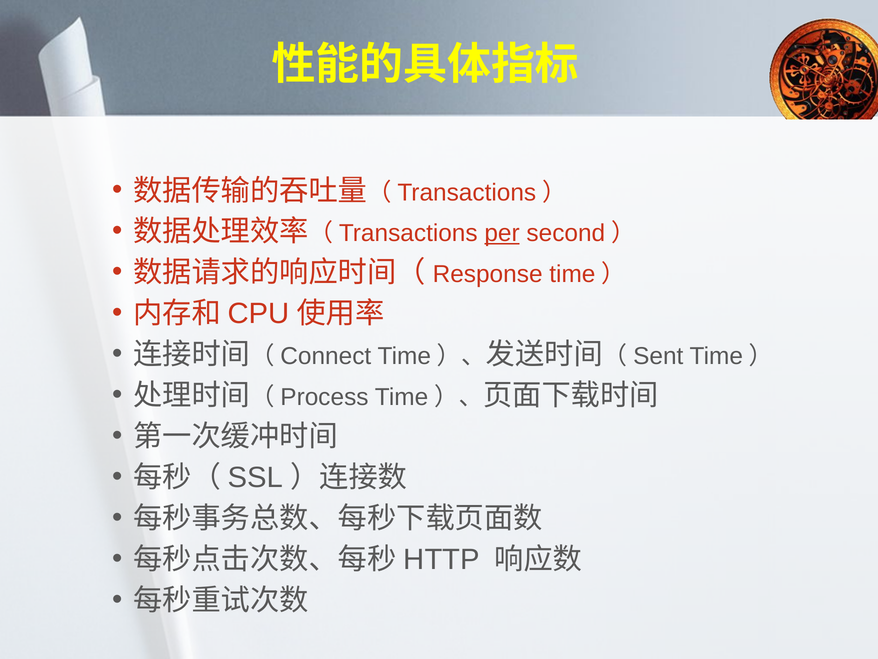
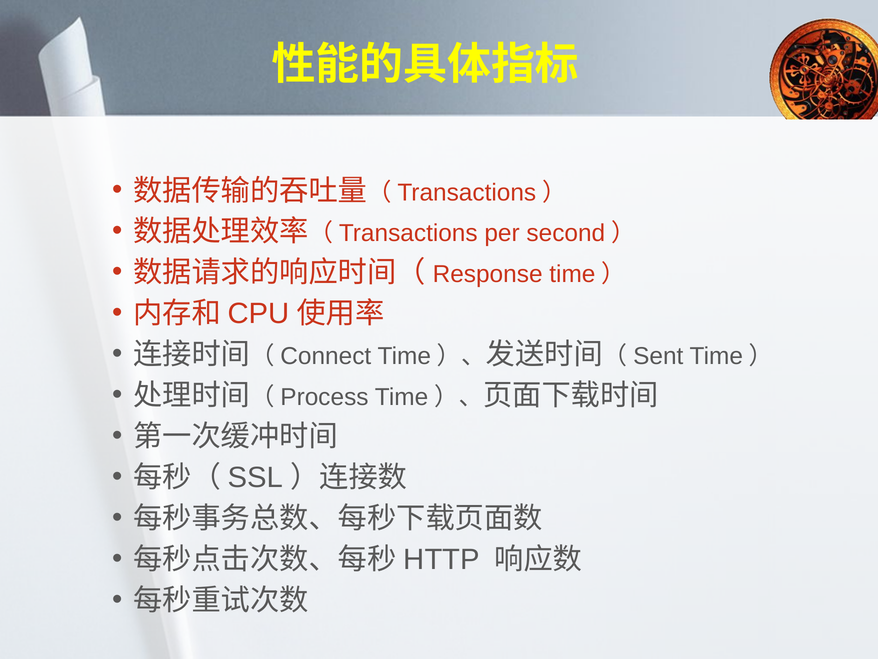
per underline: present -> none
